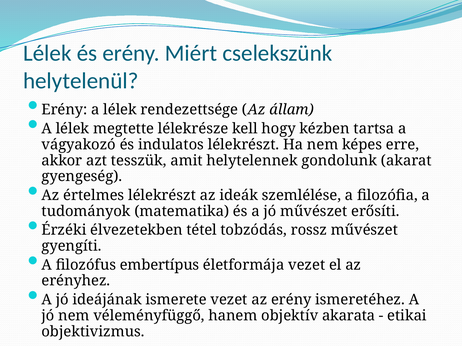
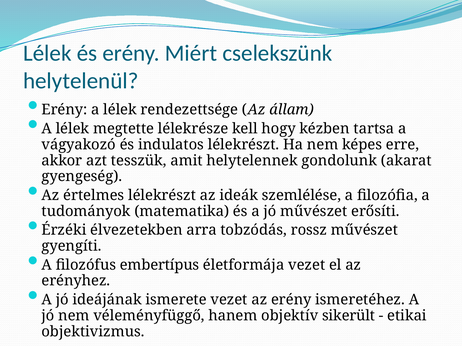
tétel: tétel -> arra
akarata: akarata -> sikerült
